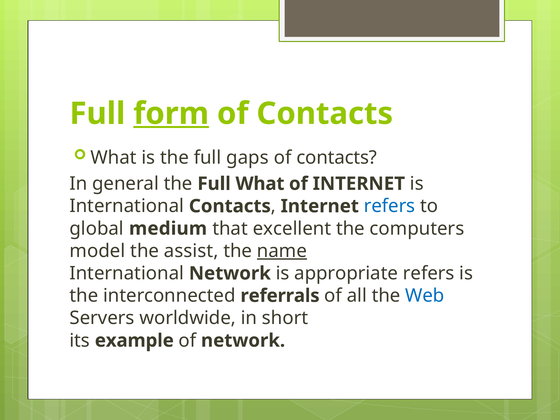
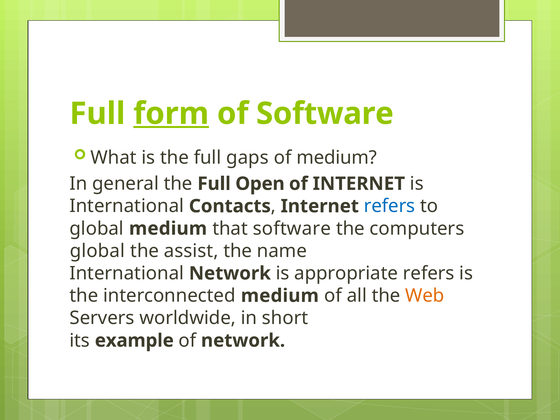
Contacts at (325, 114): Contacts -> Software
contacts at (337, 158): contacts -> medium
Full What: What -> Open
that excellent: excellent -> software
model at (97, 251): model -> global
name underline: present -> none
interconnected referrals: referrals -> medium
Web colour: blue -> orange
